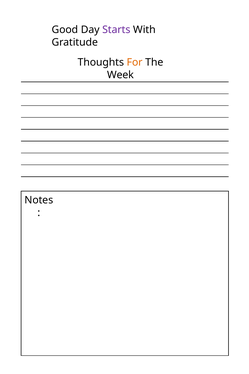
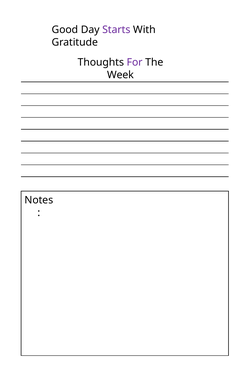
For colour: orange -> purple
